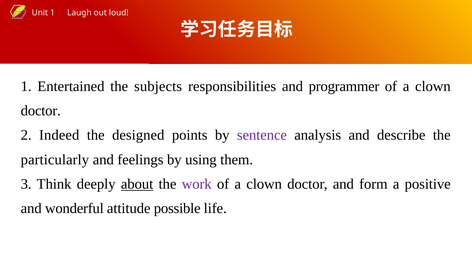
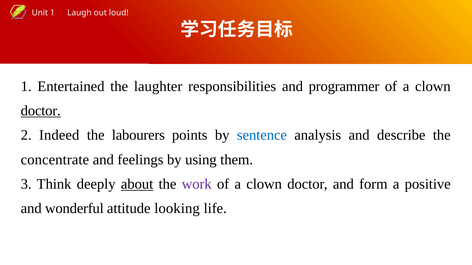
subjects: subjects -> laughter
doctor at (41, 111) underline: none -> present
designed: designed -> labourers
sentence colour: purple -> blue
particularly: particularly -> concentrate
possible: possible -> looking
